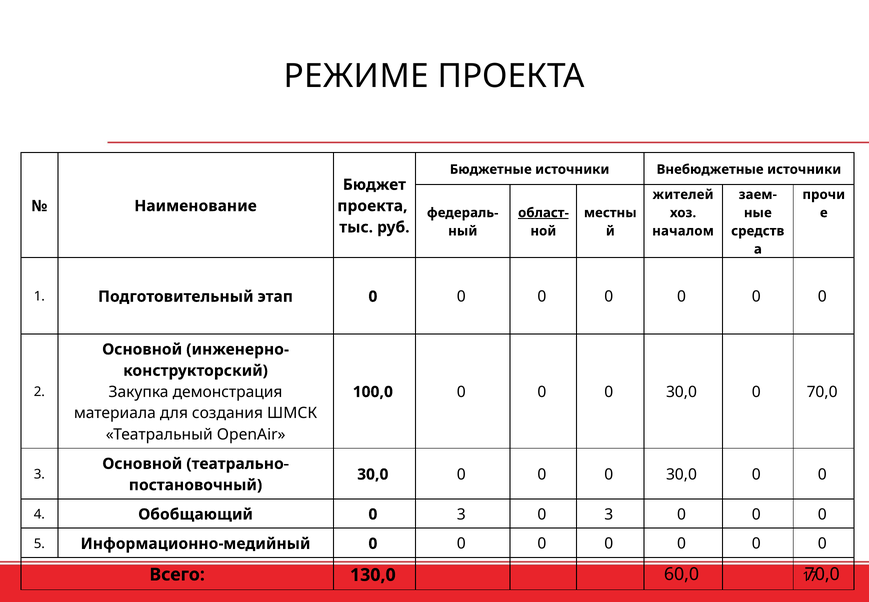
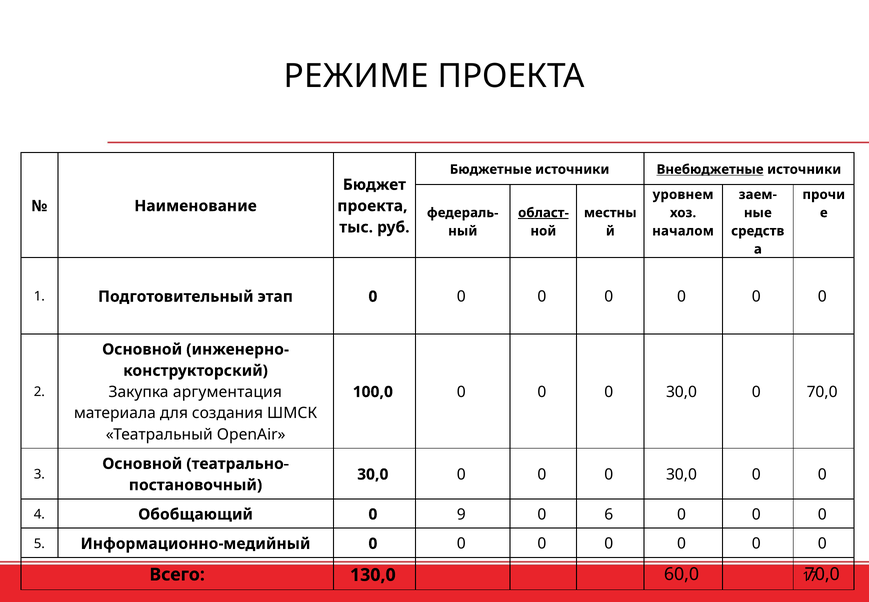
Внебюджетные underline: none -> present
жителей: жителей -> уровнем
демонстрация: демонстрация -> аргументация
Обобщающий 0 3: 3 -> 9
3 at (609, 514): 3 -> 6
